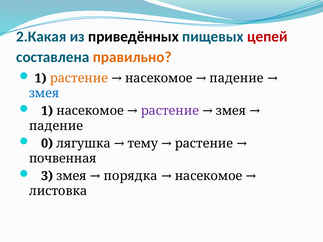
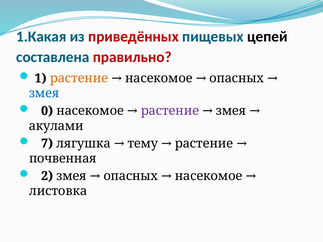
2.Какая: 2.Какая -> 1.Какая
приведённых colour: black -> red
цепей colour: red -> black
правильно colour: orange -> red
насекомое падение: падение -> опасных
1 at (47, 111): 1 -> 0
падение at (56, 126): падение -> акулами
0: 0 -> 7
3: 3 -> 2
змея порядка: порядка -> опасных
